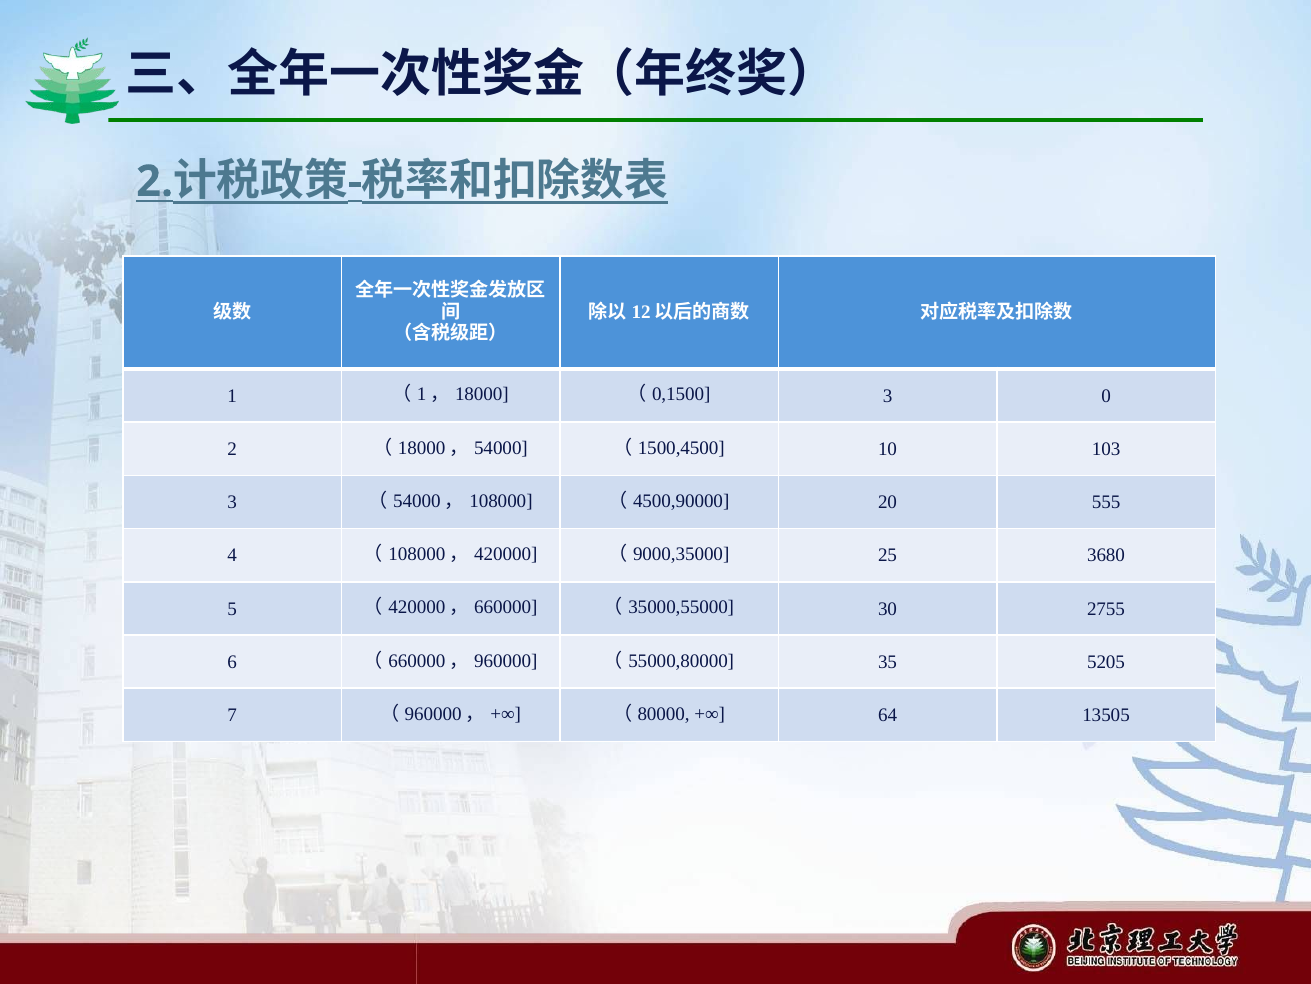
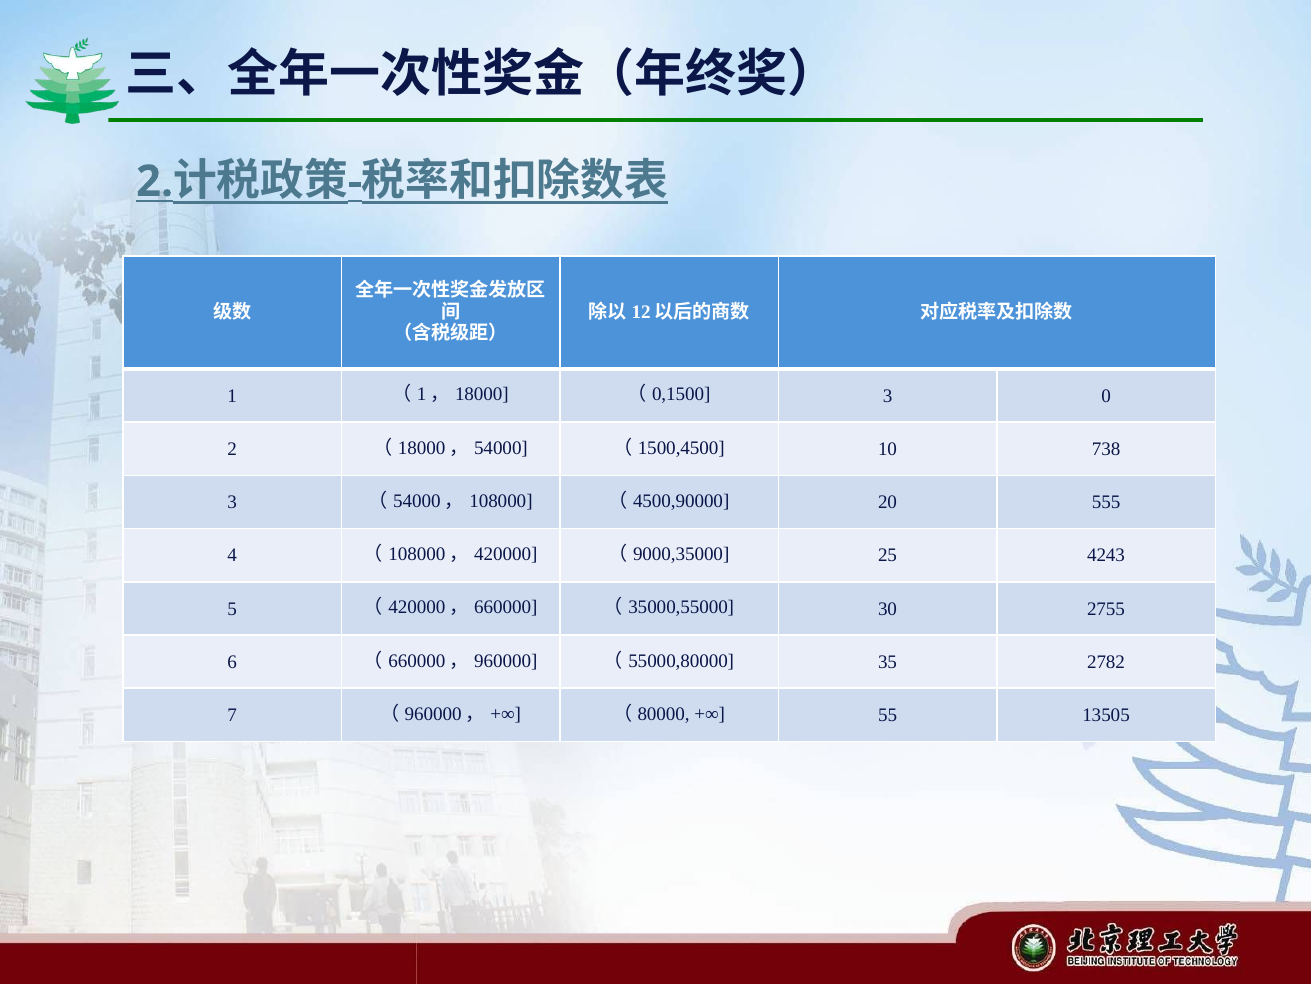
103: 103 -> 738
3680: 3680 -> 4243
5205: 5205 -> 2782
64: 64 -> 55
